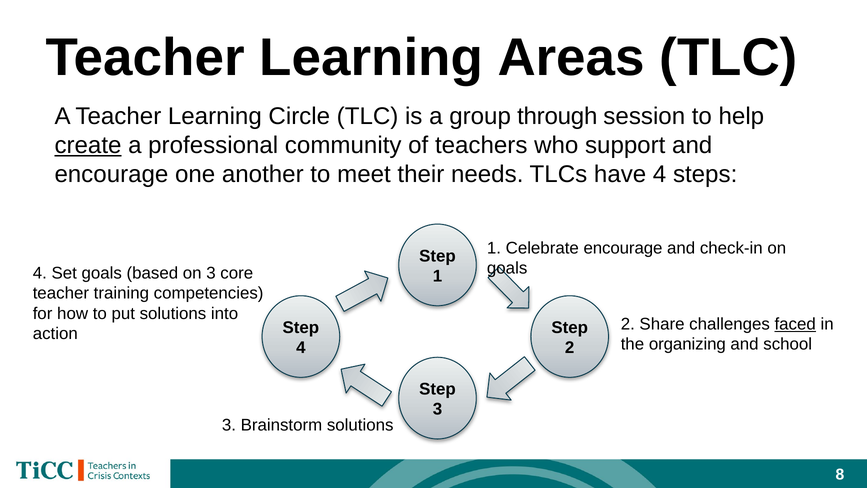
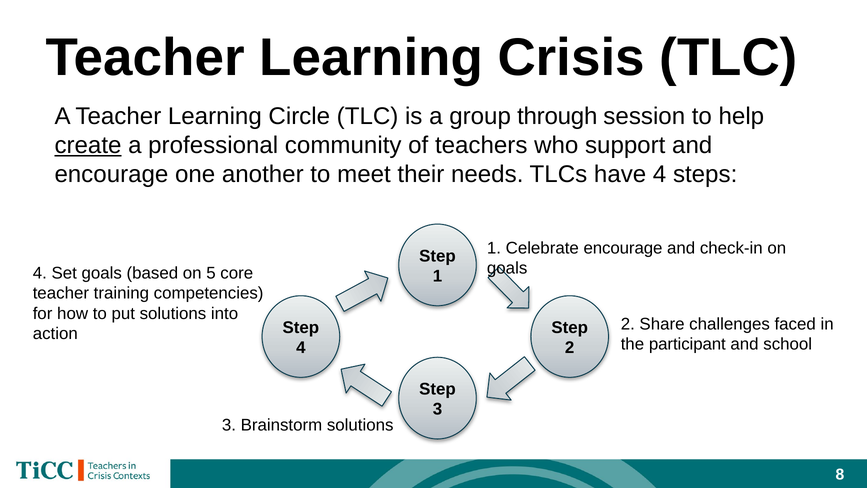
Areas: Areas -> Crisis
on 3: 3 -> 5
faced underline: present -> none
organizing: organizing -> participant
